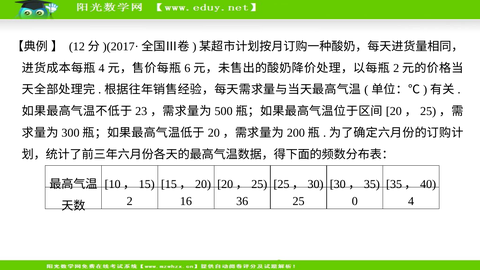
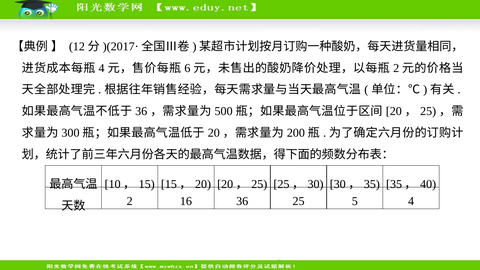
23 at (141, 111): 23 -> 36
0: 0 -> 5
